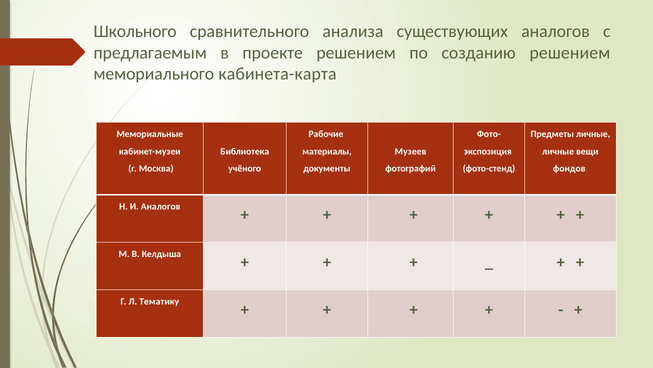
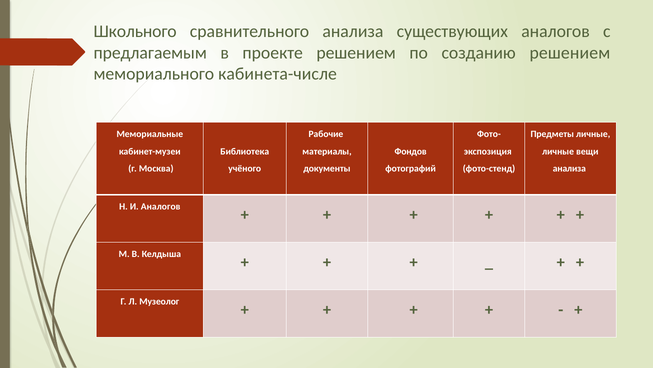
кабинета-карта: кабинета-карта -> кабинета-числе
Музеев: Музеев -> Фондов
фондов at (569, 168): фондов -> анализа
Тематику: Тематику -> Музеолог
